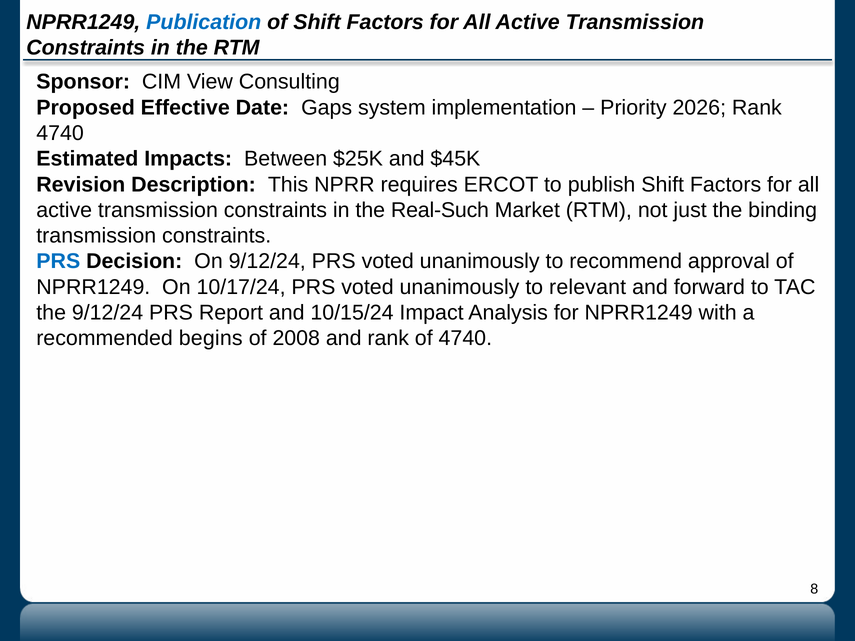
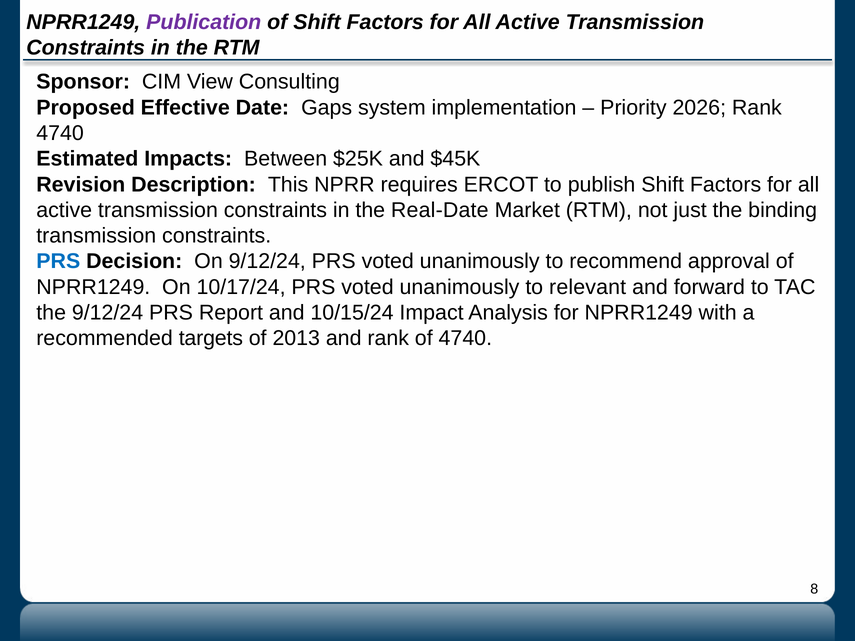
Publication colour: blue -> purple
Real-Such: Real-Such -> Real-Date
begins: begins -> targets
2008: 2008 -> 2013
